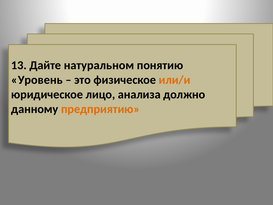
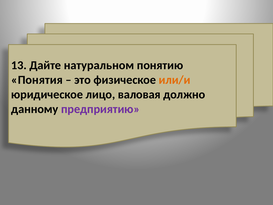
Уровень: Уровень -> Понятия
анализа: анализа -> валовая
предприятию colour: orange -> purple
